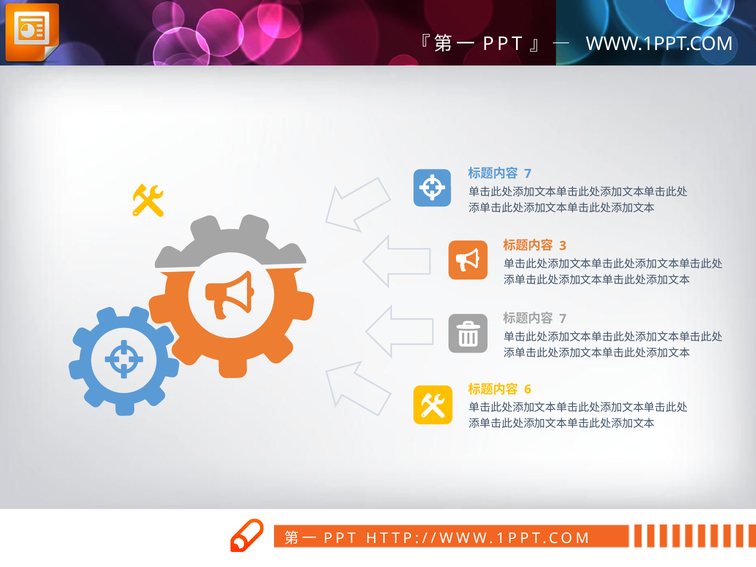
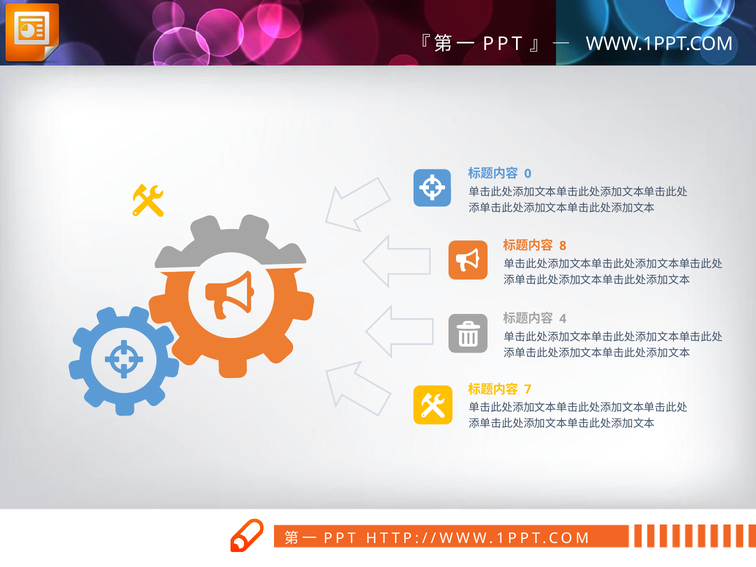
7 at (528, 174): 7 -> 0
3: 3 -> 8
7 at (563, 319): 7 -> 4
6: 6 -> 7
